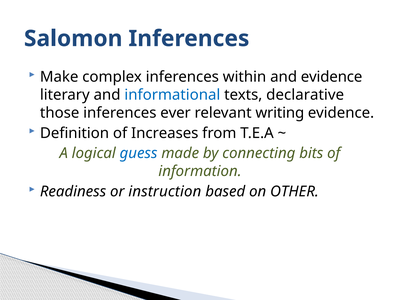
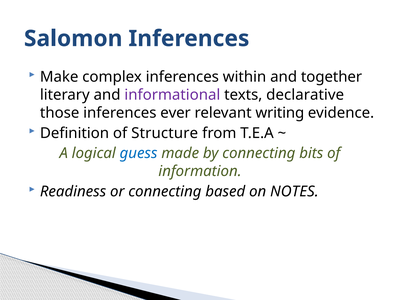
and evidence: evidence -> together
informational colour: blue -> purple
Increases: Increases -> Structure
or instruction: instruction -> connecting
OTHER: OTHER -> NOTES
